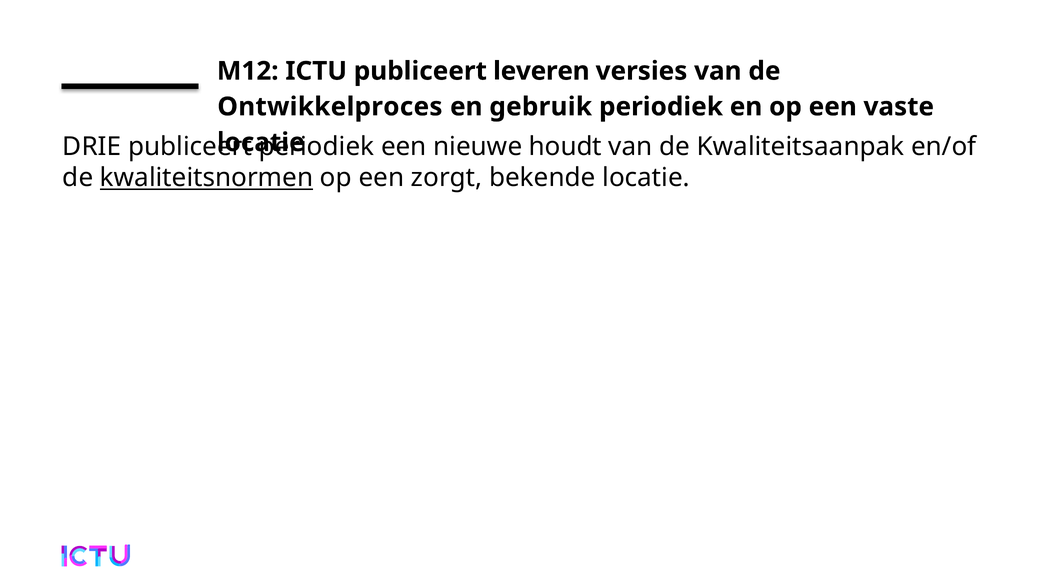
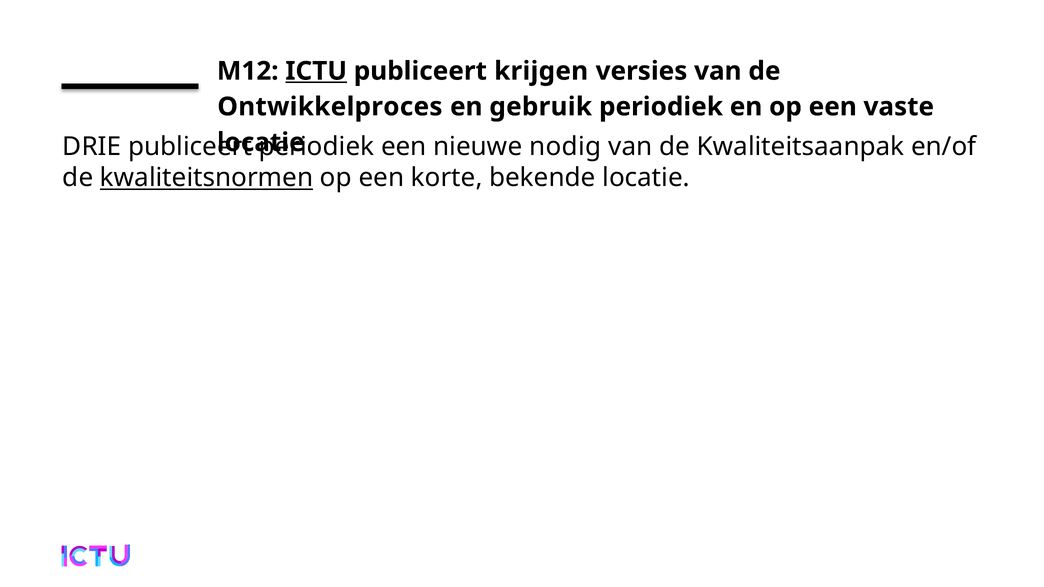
ICTU underline: none -> present
leveren: leveren -> krijgen
houdt: houdt -> nodig
zorgt: zorgt -> korte
